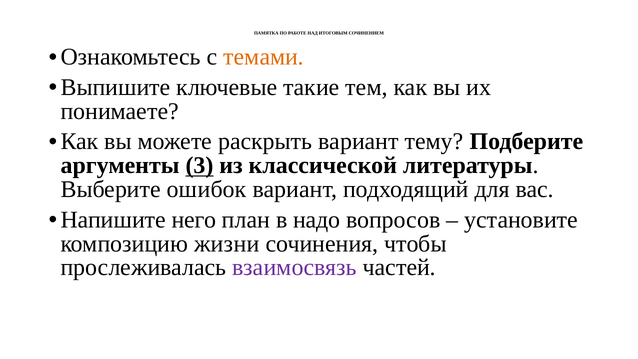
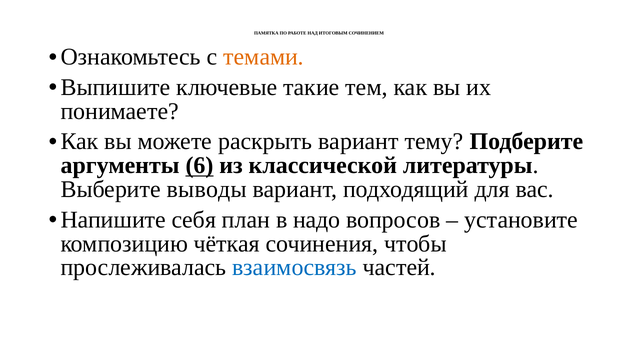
3: 3 -> 6
ошибок: ошибок -> выводы
него: него -> себя
жизни: жизни -> чёткая
взаимосвязь colour: purple -> blue
